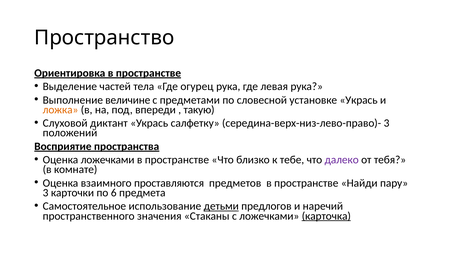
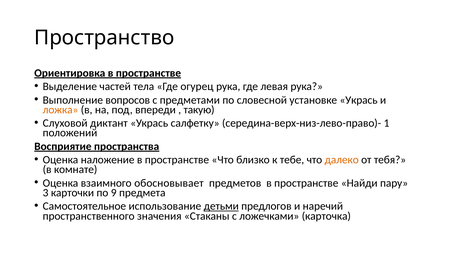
величине: величине -> вопросов
середина-верх-низ-лево-право)- 3: 3 -> 1
Оценка ложечками: ложечками -> наложение
далеко colour: purple -> orange
проставляются: проставляются -> обосновывает
6: 6 -> 9
карточка underline: present -> none
